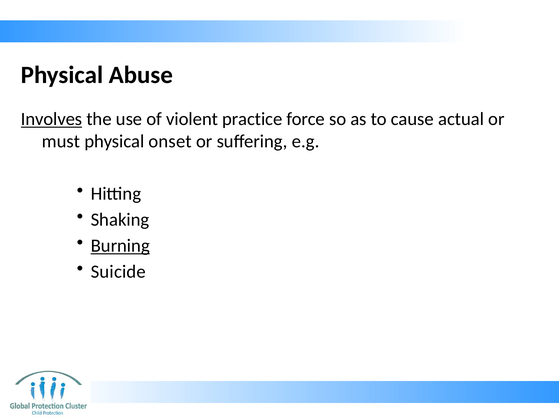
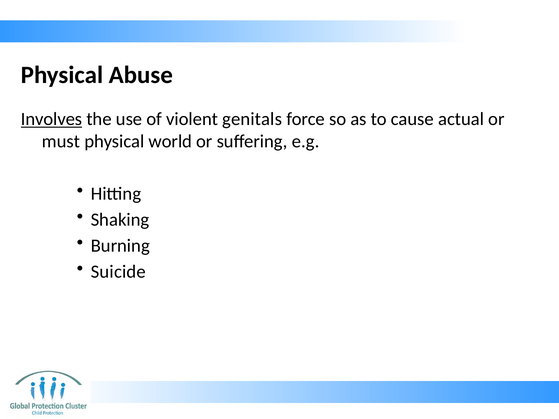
practice: practice -> genitals
onset: onset -> world
Burning underline: present -> none
